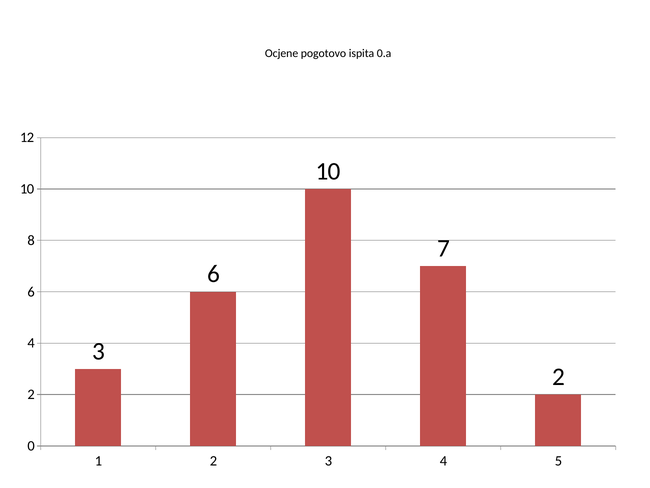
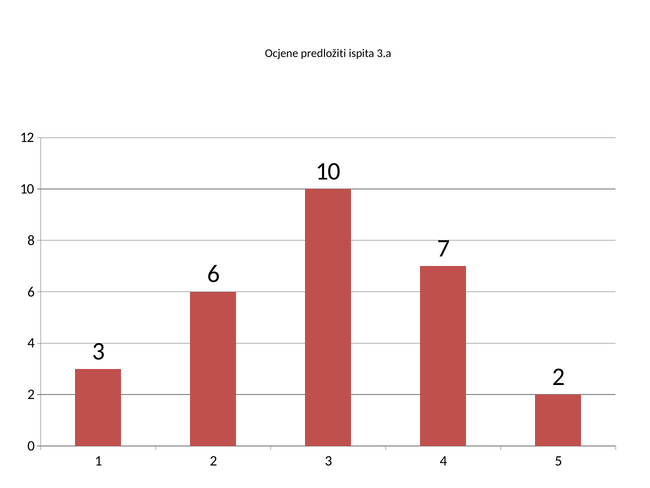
pogotovo: pogotovo -> predložiti
0.a: 0.a -> 3.a
